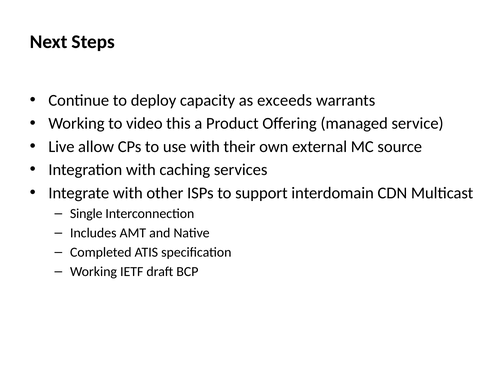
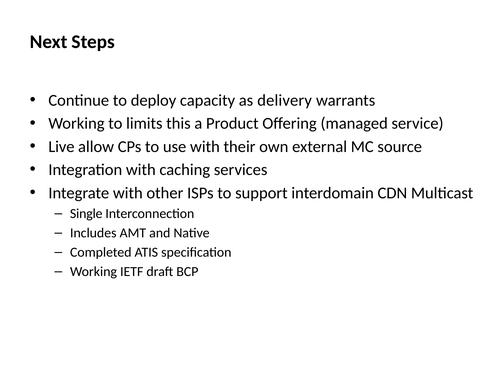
exceeds: exceeds -> delivery
video: video -> limits
